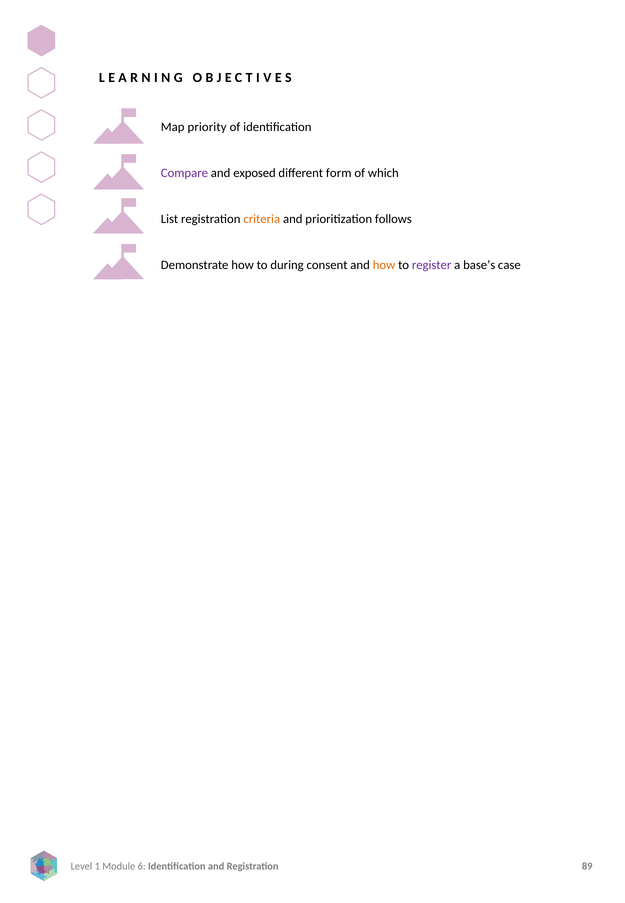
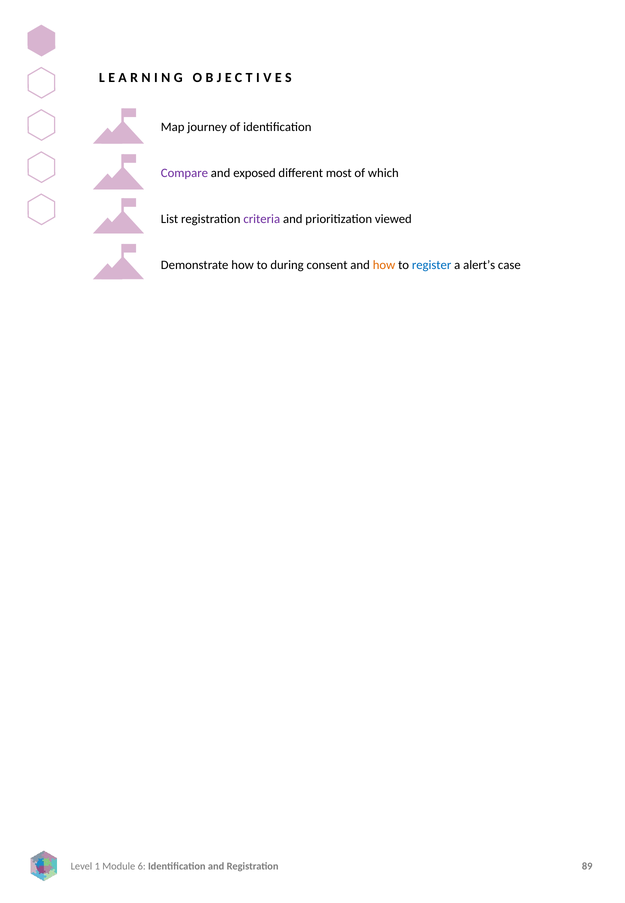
priority: priority -> journey
form: form -> most
criteria colour: orange -> purple
follows: follows -> viewed
register colour: purple -> blue
base’s: base’s -> alert’s
